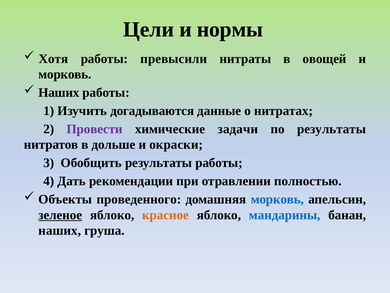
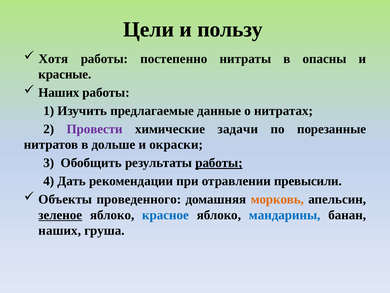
нормы: нормы -> пользу
превысили: превысили -> постепенно
овощей: овощей -> опасны
морковь at (65, 74): морковь -> красные
догадываются: догадываются -> предлагаемые
по результаты: результаты -> порезанные
работы at (219, 163) underline: none -> present
полностью: полностью -> превысили
морковь at (277, 199) colour: blue -> orange
красное colour: orange -> blue
